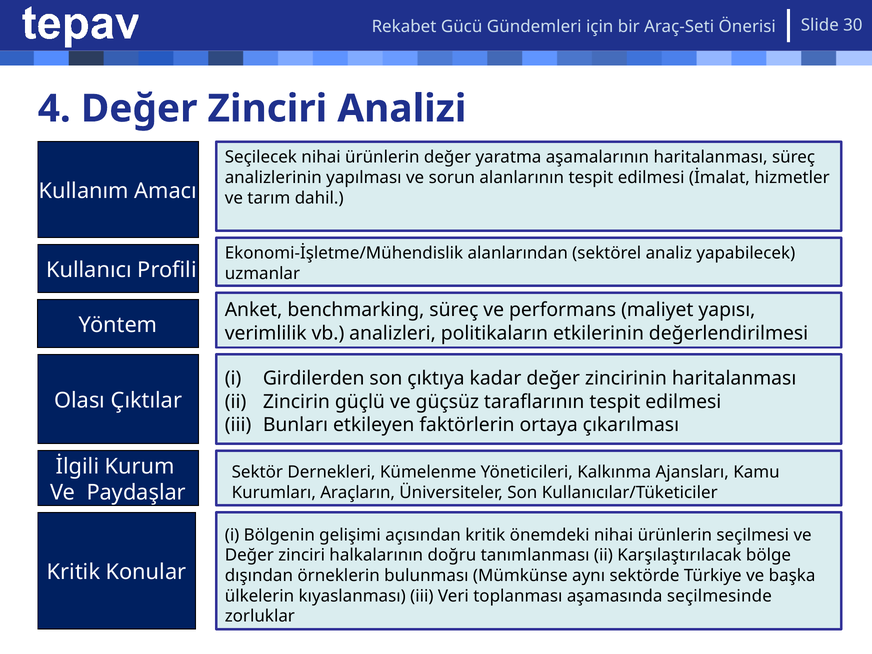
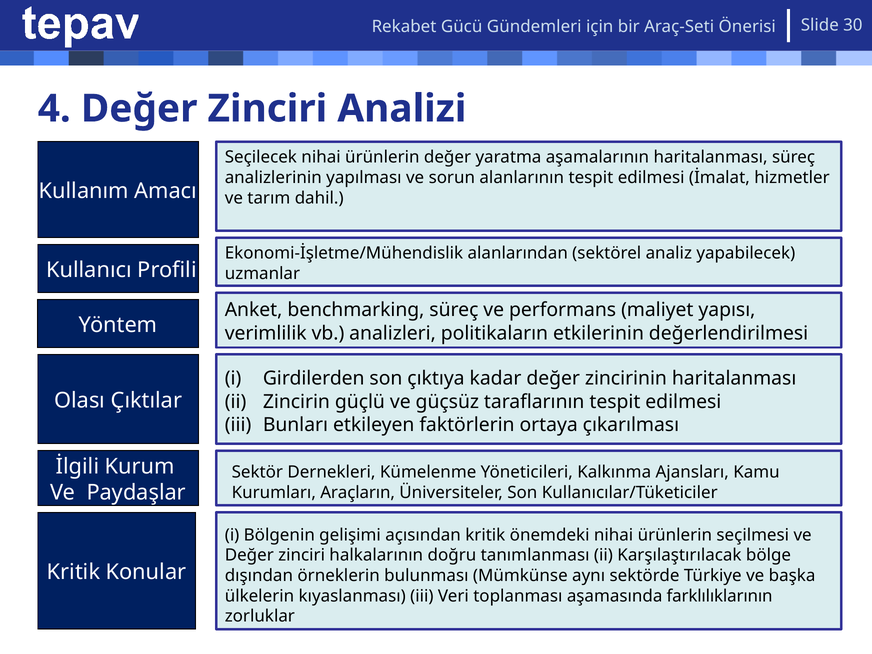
seçilmesinde: seçilmesinde -> farklılıklarının
